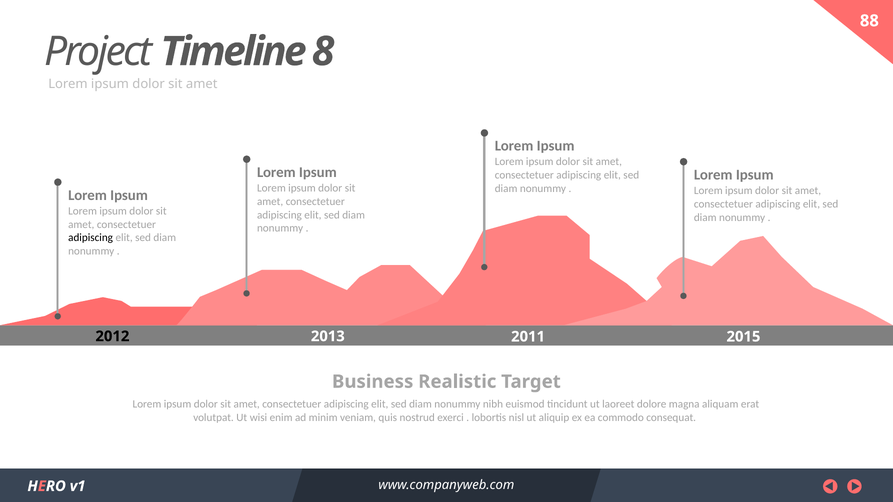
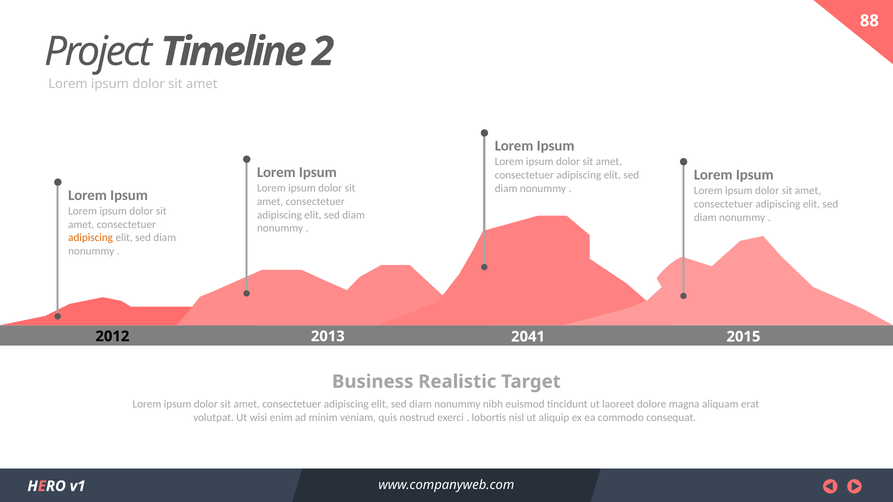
8: 8 -> 2
adipiscing at (91, 238) colour: black -> orange
2011: 2011 -> 2041
